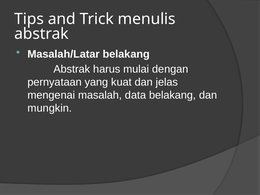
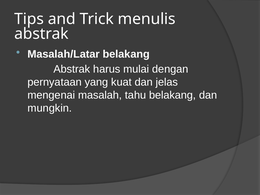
data: data -> tahu
